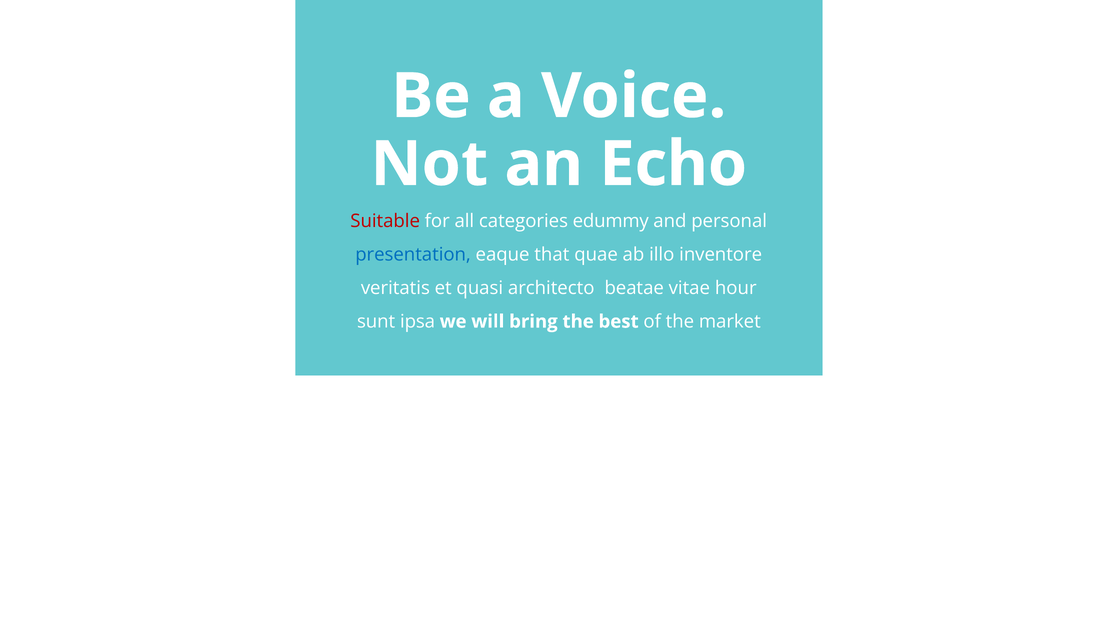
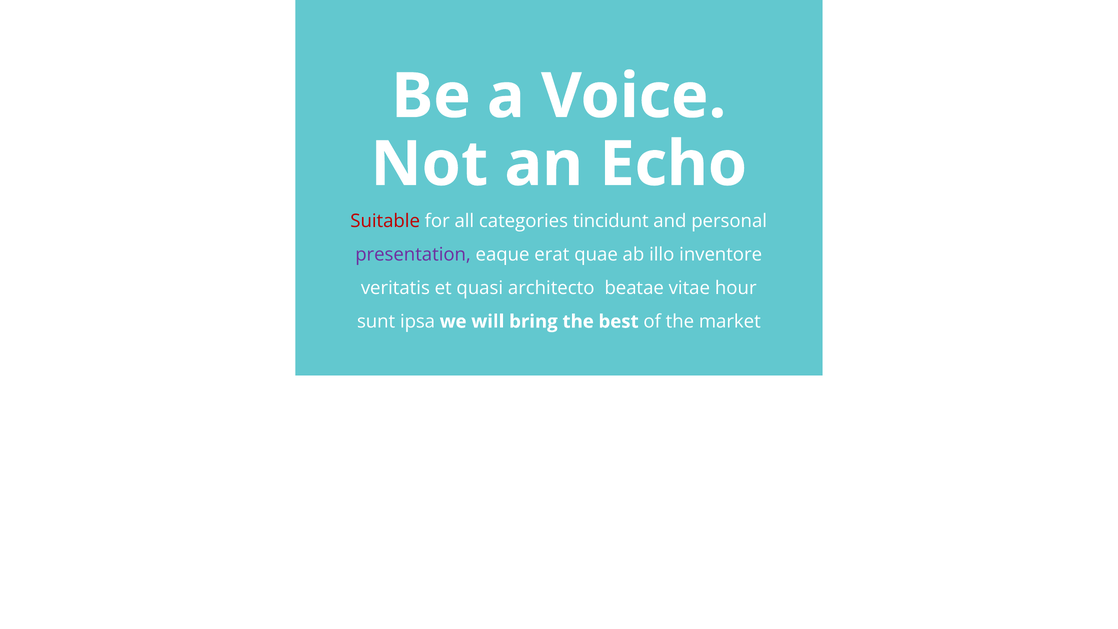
edummy: edummy -> tincidunt
presentation colour: blue -> purple
that: that -> erat
